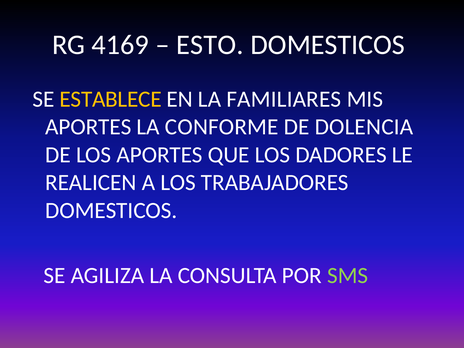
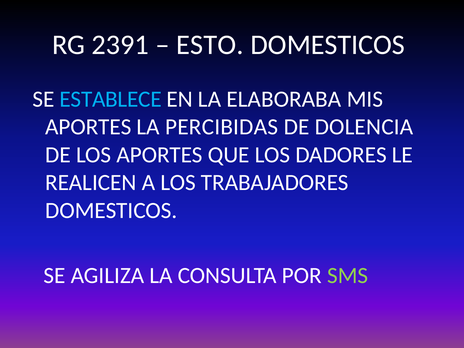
4169: 4169 -> 2391
ESTABLECE colour: yellow -> light blue
FAMILIARES: FAMILIARES -> ELABORABA
CONFORME: CONFORME -> PERCIBIDAS
